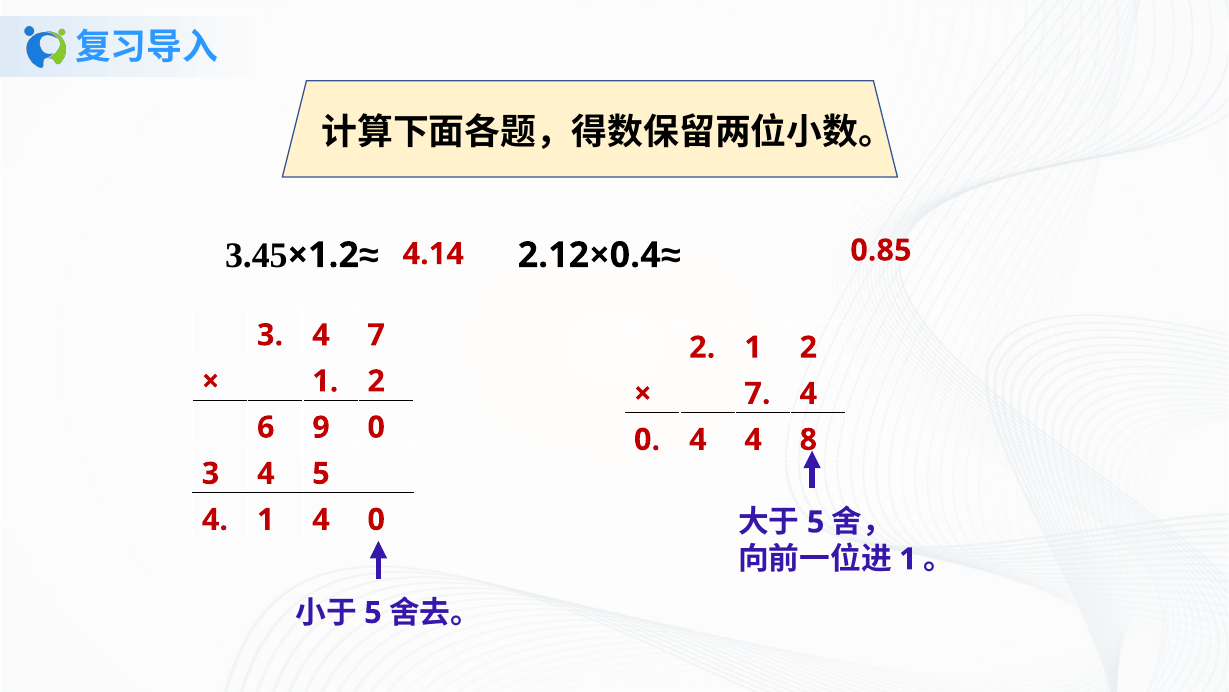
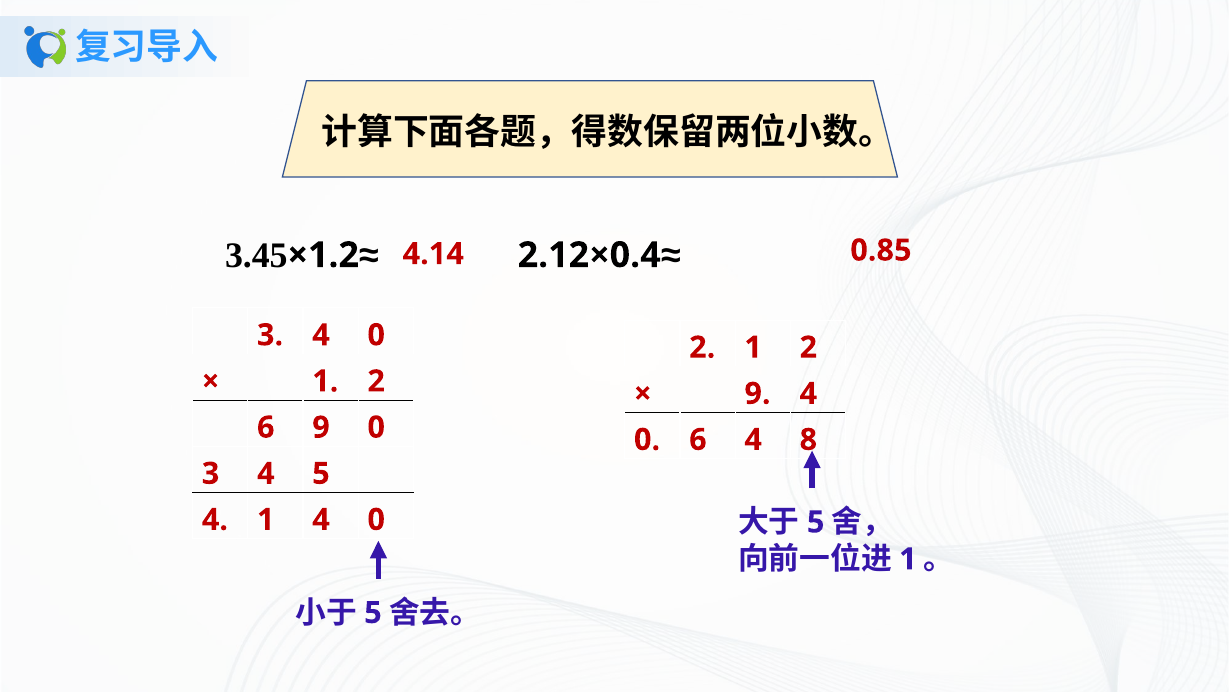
3 4 7: 7 -> 0
7 at (757, 393): 7 -> 9
0 4: 4 -> 6
